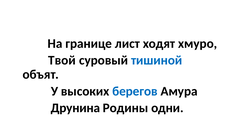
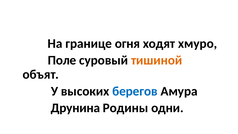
лист: лист -> огня
Твой: Твой -> Поле
тишиной colour: blue -> orange
